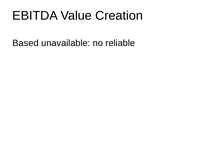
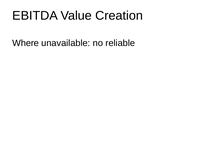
Based: Based -> Where
